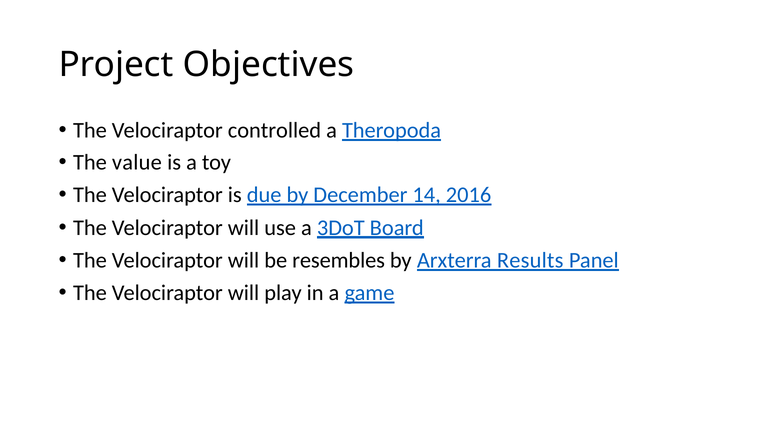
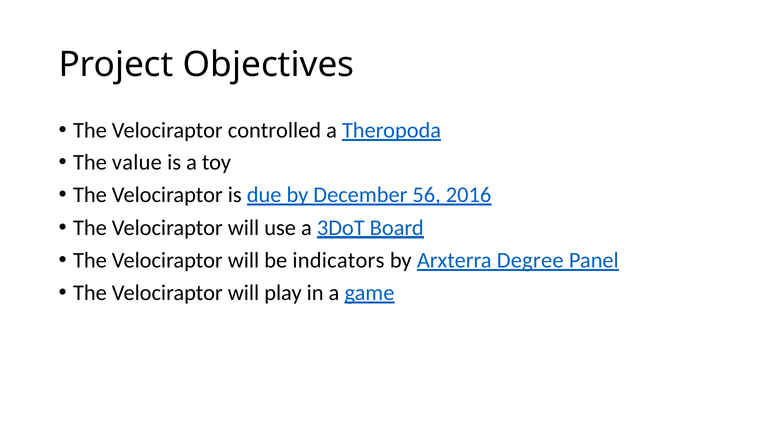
14: 14 -> 56
resembles: resembles -> indicators
Results: Results -> Degree
